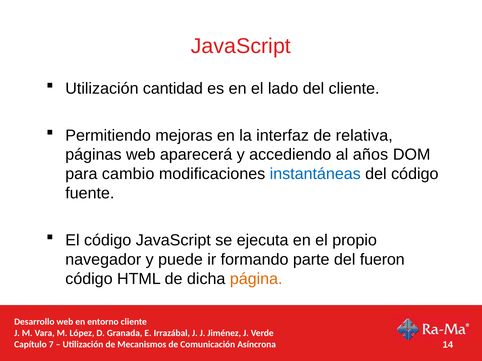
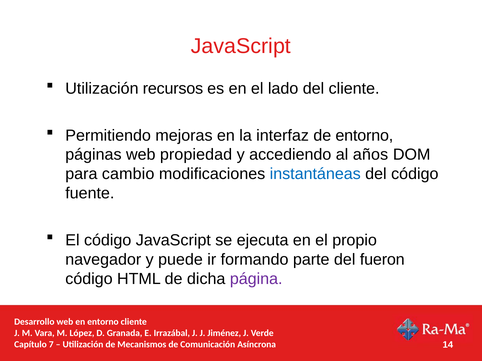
cantidad: cantidad -> recursos
de relativa: relativa -> entorno
aparecerá: aparecerá -> propiedad
página colour: orange -> purple
